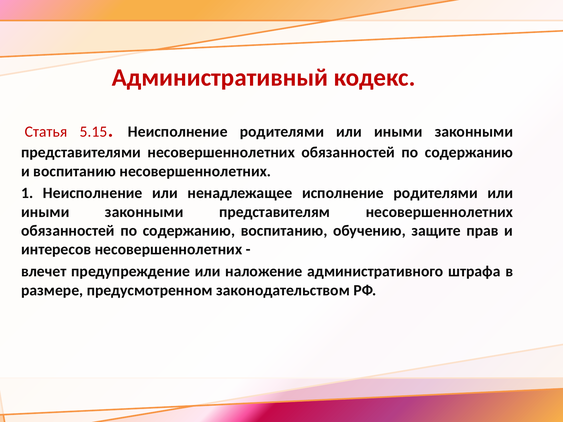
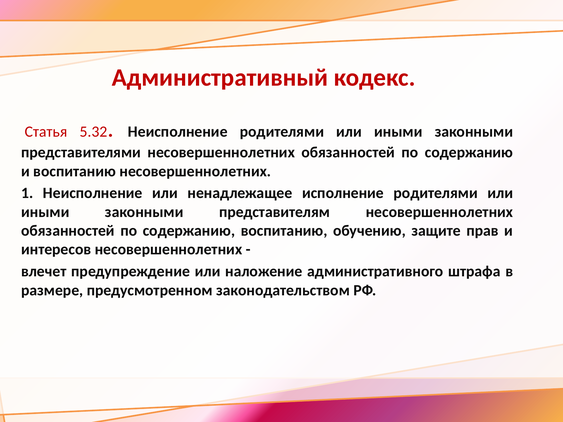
5.15: 5.15 -> 5.32
